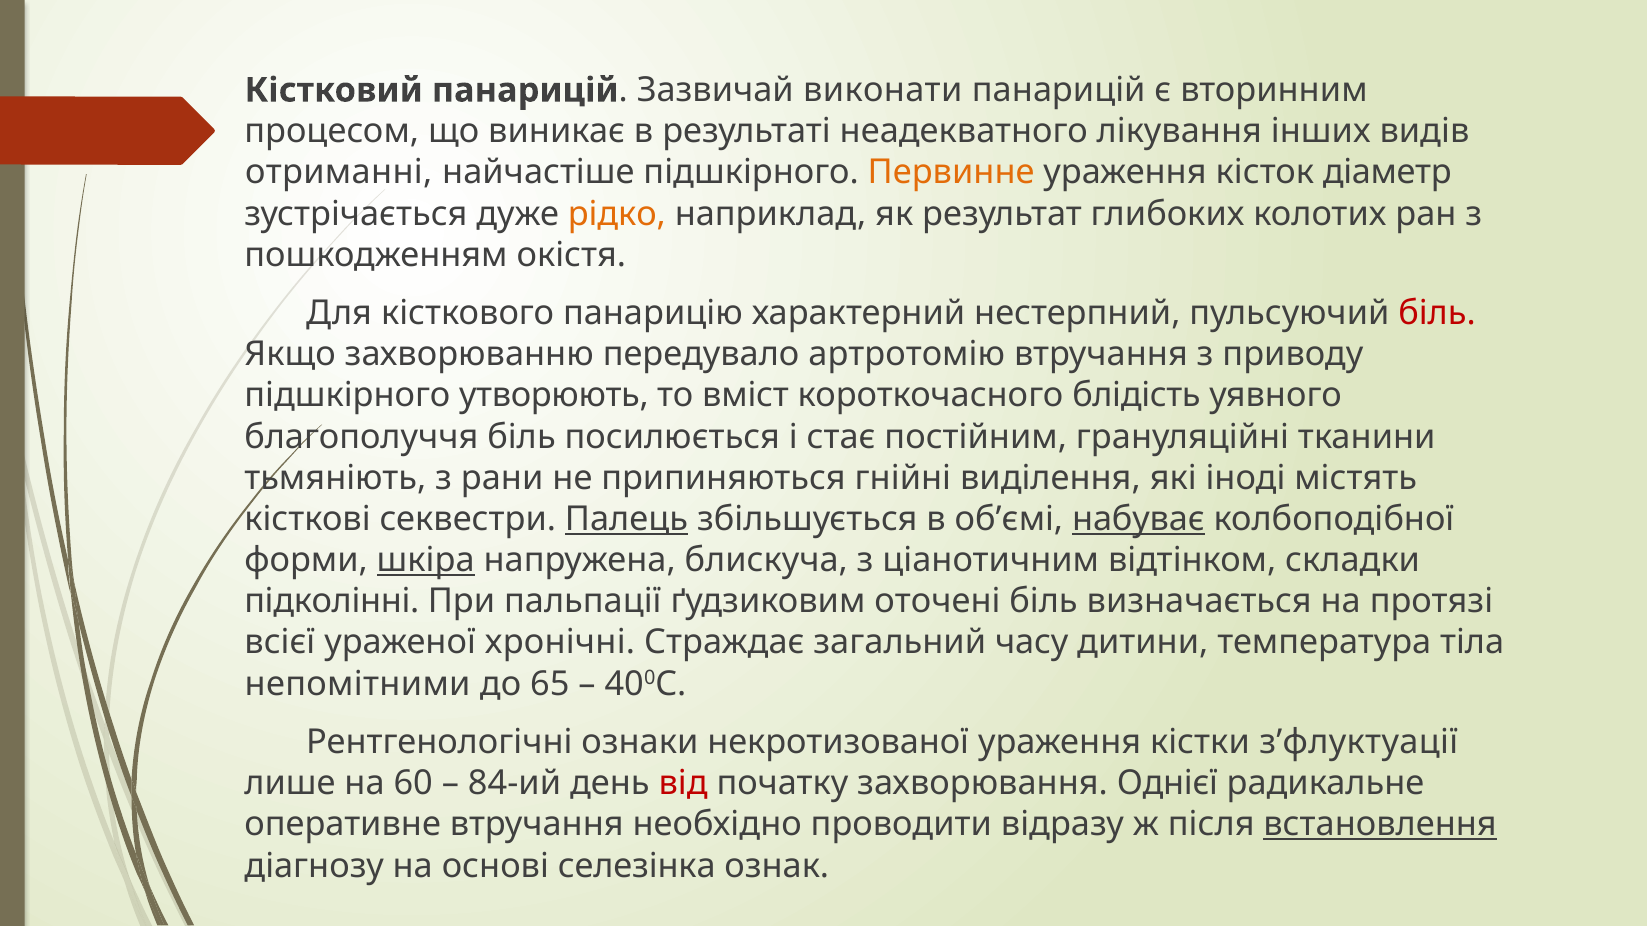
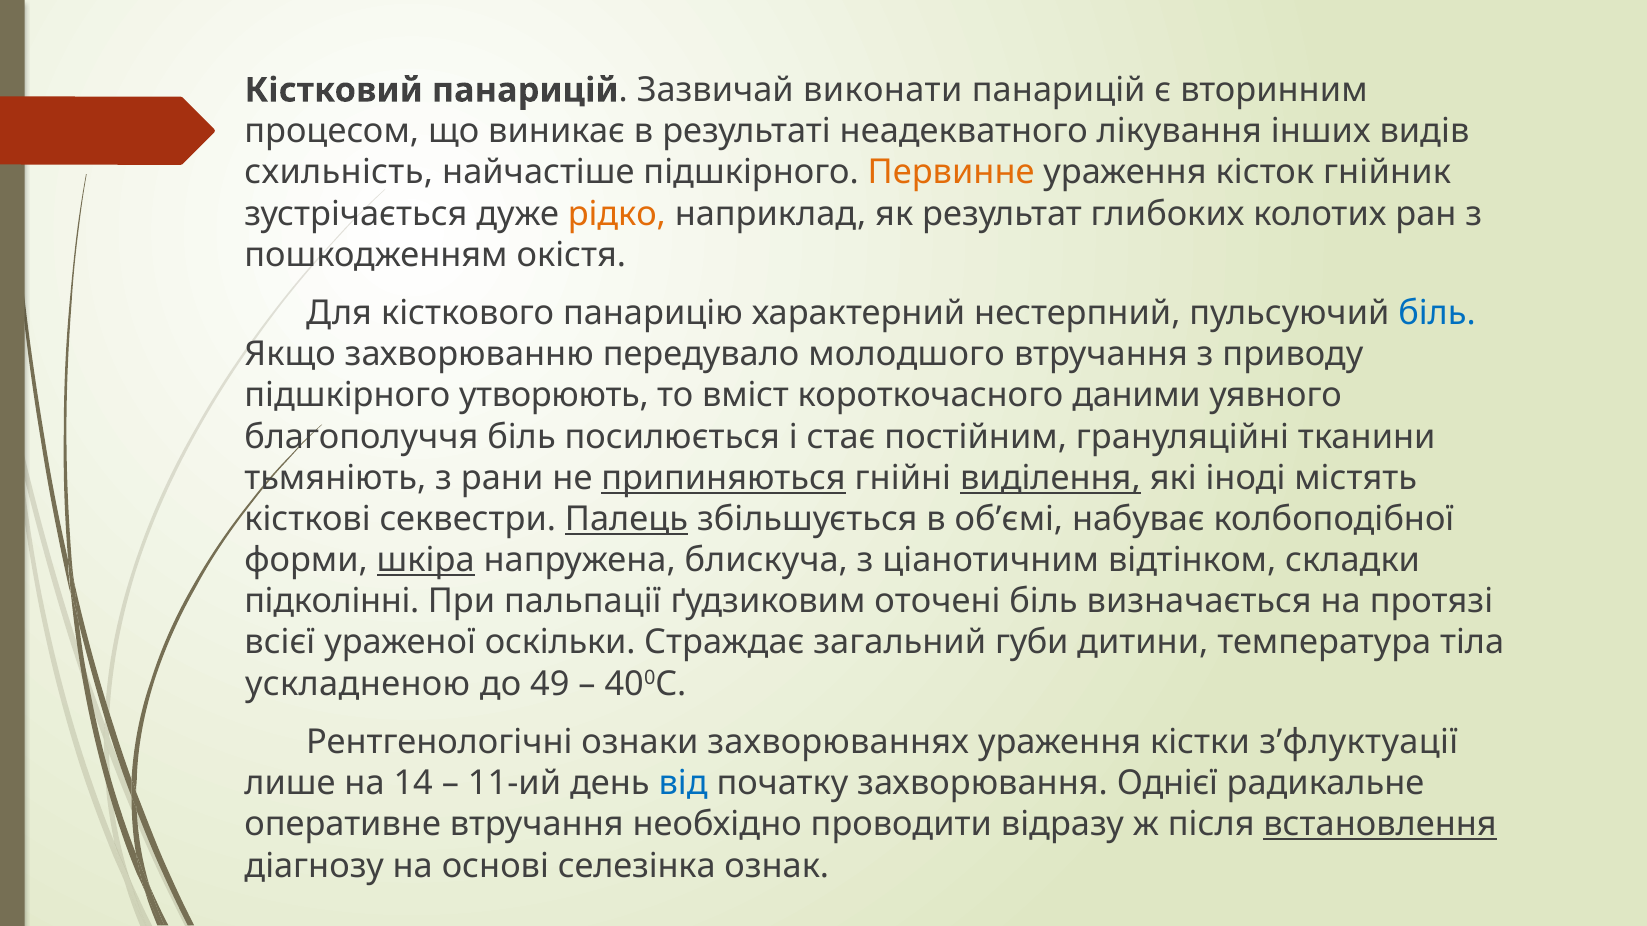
отриманні: отриманні -> схильність
діаметр: діаметр -> гнійник
біль at (1437, 313) colour: red -> blue
артротомію: артротомію -> молодшого
блідість: блідість -> даними
припиняються underline: none -> present
виділення underline: none -> present
набуває underline: present -> none
хронічні: хронічні -> оскільки
часу: часу -> губи
непомітними: непомітними -> ускладненою
65: 65 -> 49
некротизованої: некротизованої -> захворюваннях
60: 60 -> 14
84-ий: 84-ий -> 11-ий
від colour: red -> blue
